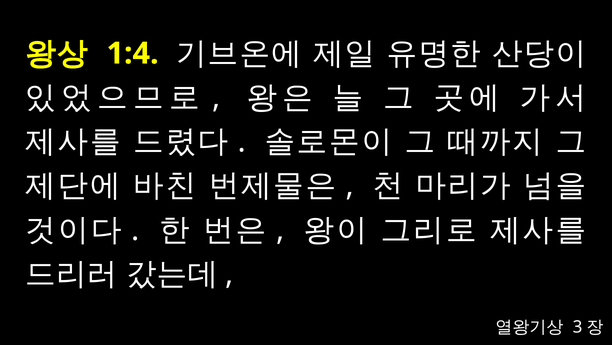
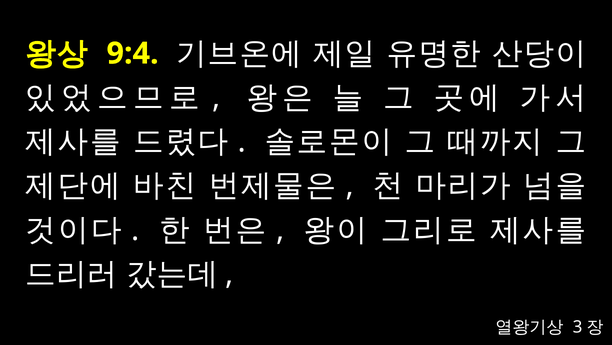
1:4: 1:4 -> 9:4
